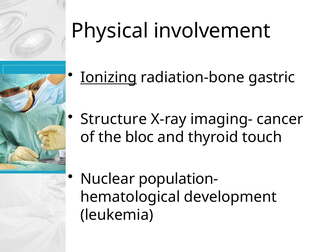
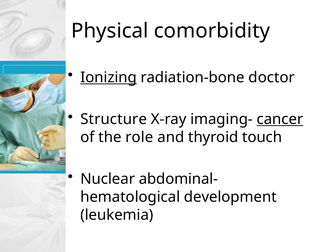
involvement: involvement -> comorbidity
gastric: gastric -> doctor
cancer underline: none -> present
bloc: bloc -> role
population-: population- -> abdominal-
